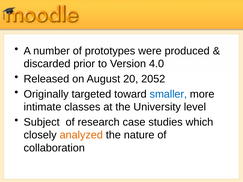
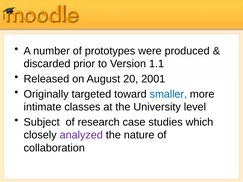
4.0: 4.0 -> 1.1
2052: 2052 -> 2001
analyzed colour: orange -> purple
